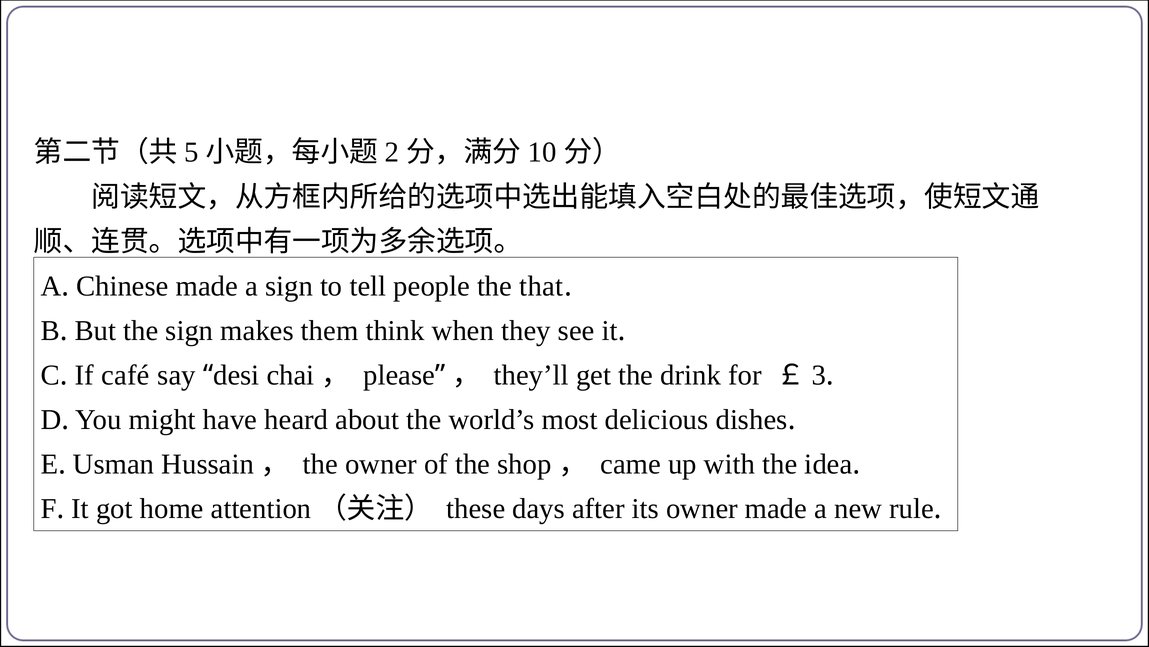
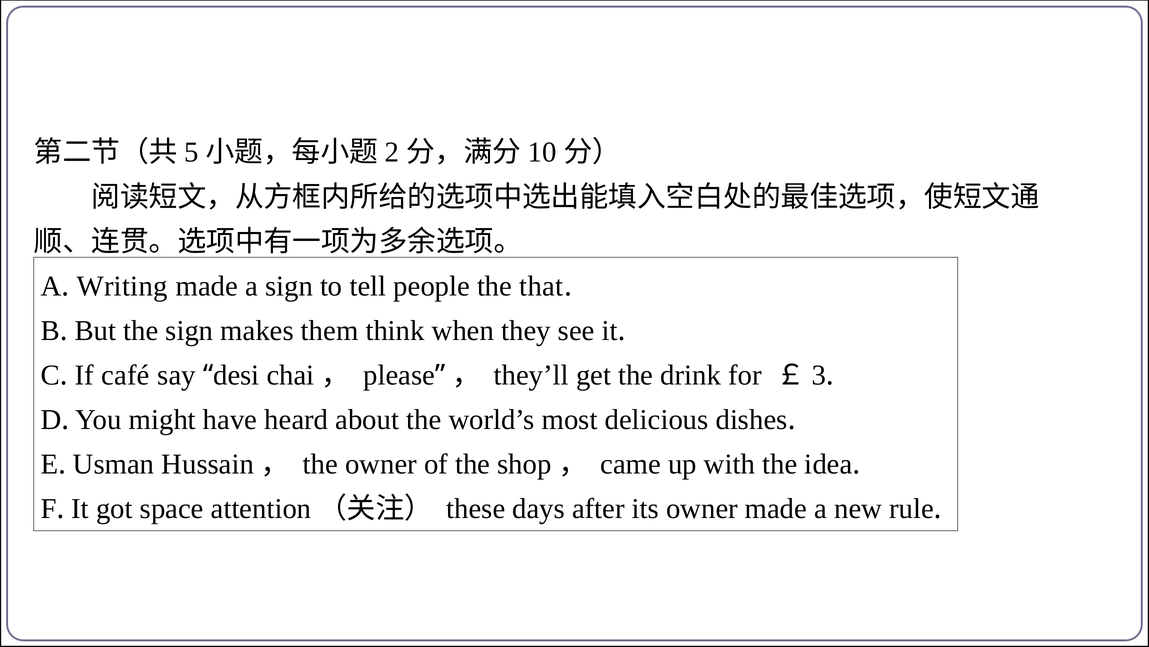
Chinese: Chinese -> Writing
home: home -> space
